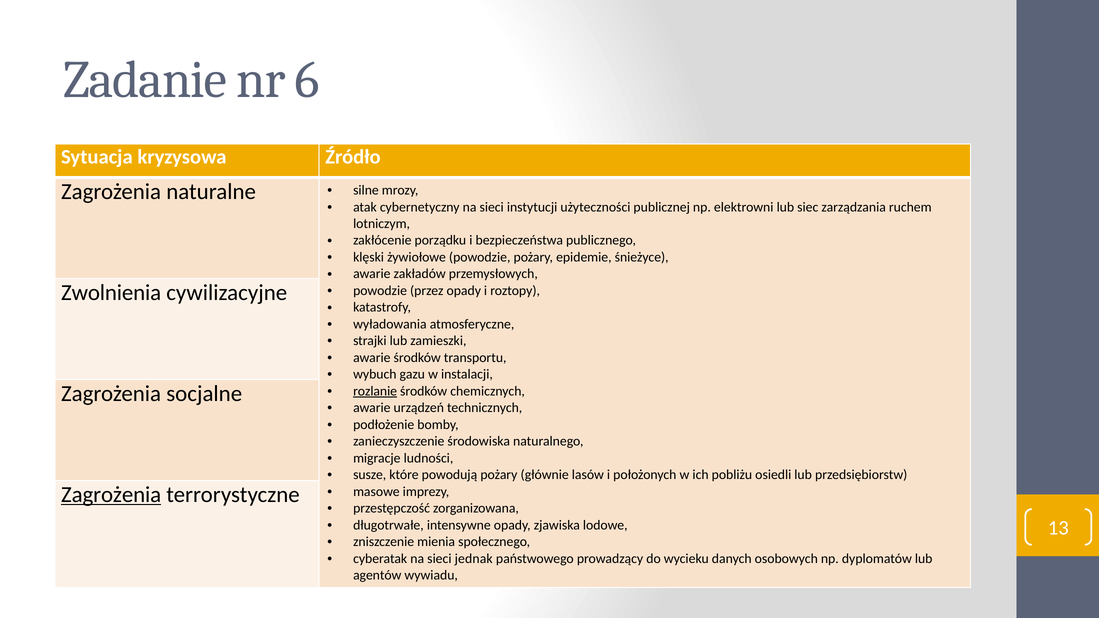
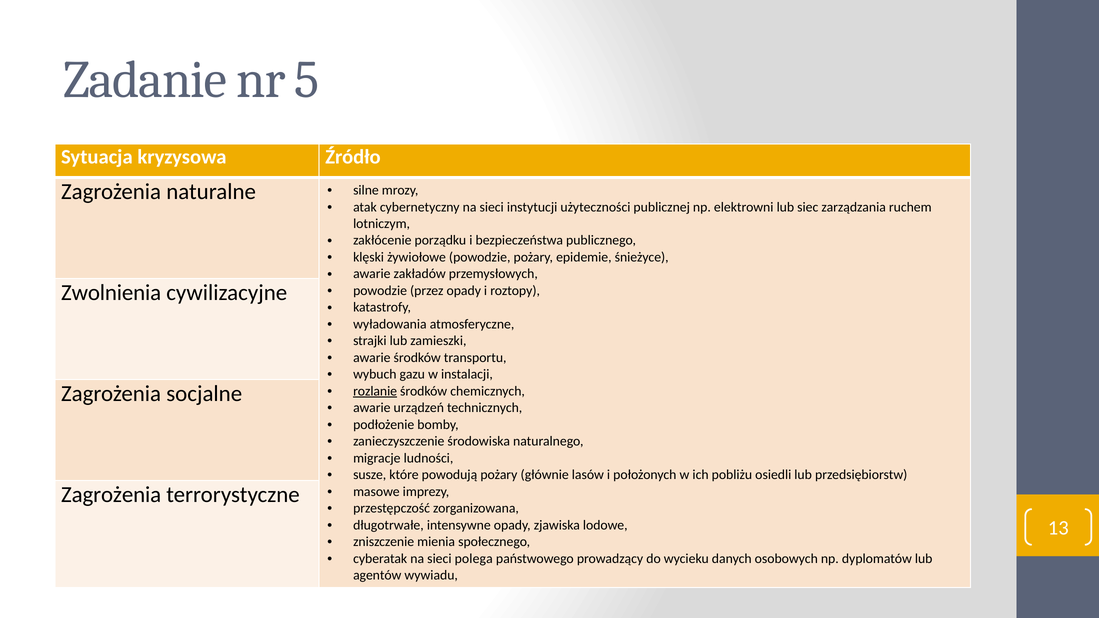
6: 6 -> 5
Zagrożenia at (111, 495) underline: present -> none
jednak: jednak -> polega
